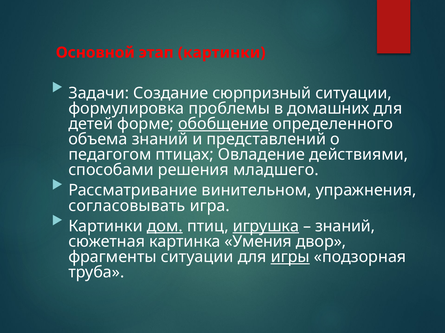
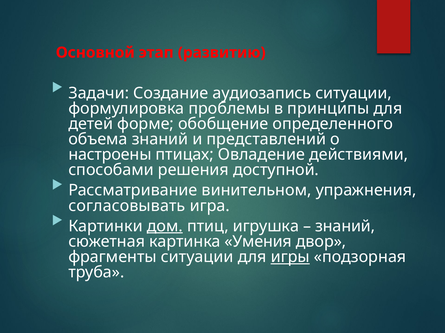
этап картинки: картинки -> развитию
сюрпризный: сюрпризный -> аудиозапись
домашних: домашних -> принципы
обобщение underline: present -> none
педагогом: педагогом -> настроены
младшего: младшего -> доступной
игрушка underline: present -> none
